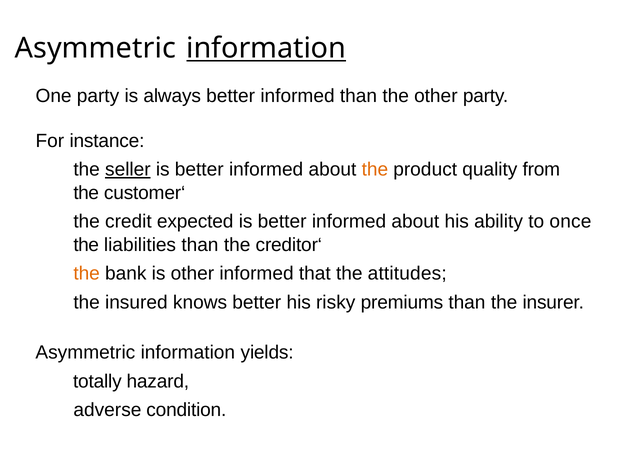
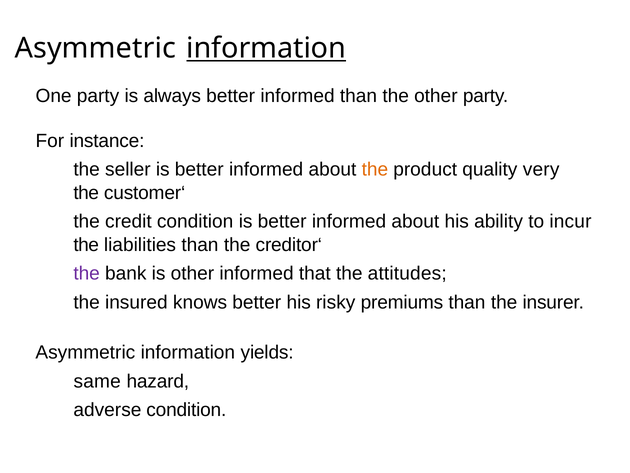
seller underline: present -> none
from: from -> very
credit expected: expected -> condition
once: once -> incur
the at (87, 274) colour: orange -> purple
totally: totally -> same
